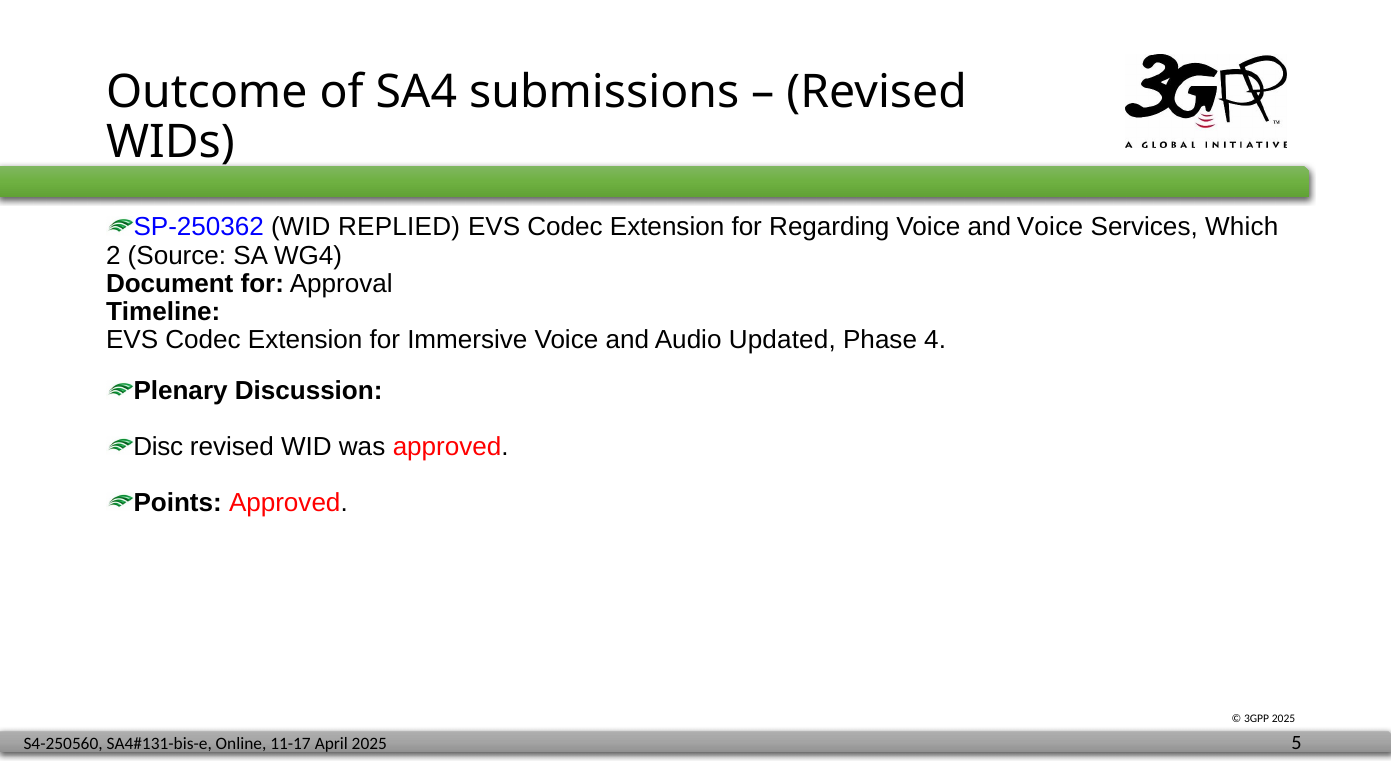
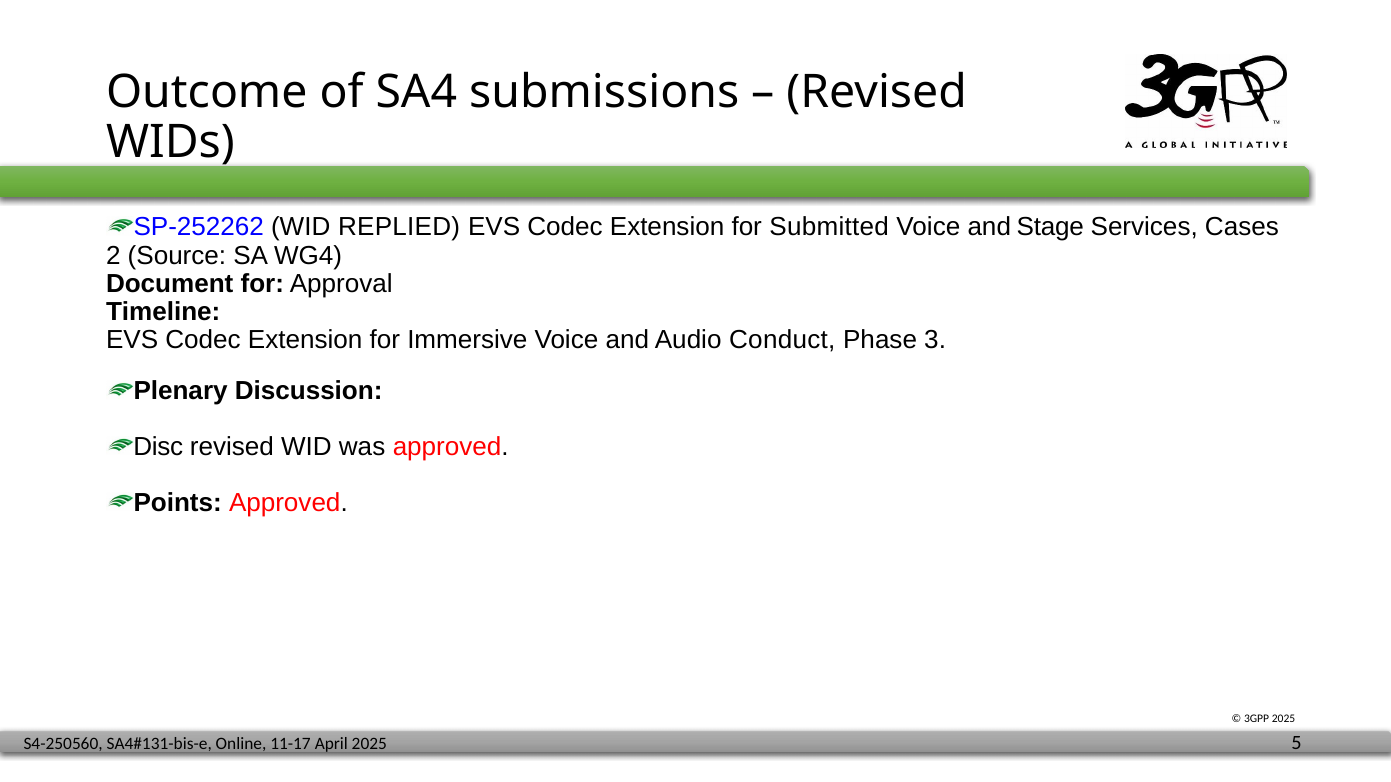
SP-250362: SP-250362 -> SP-252262
Regarding: Regarding -> Submitted
and Voice: Voice -> Stage
Which: Which -> Cases
Updated: Updated -> Conduct
4: 4 -> 3
